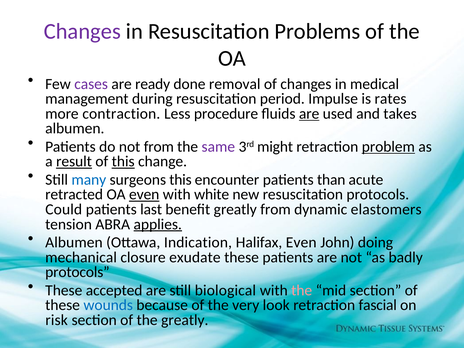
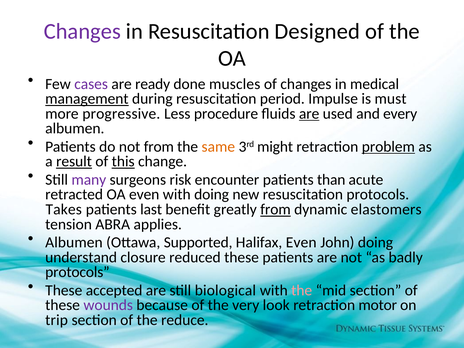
Problems: Problems -> Designed
removal: removal -> muscles
management underline: none -> present
rates: rates -> must
contraction: contraction -> progressive
takes: takes -> every
same colour: purple -> orange
many colour: blue -> purple
surgeons this: this -> risk
even at (144, 195) underline: present -> none
with white: white -> doing
Could: Could -> Takes
from at (276, 209) underline: none -> present
applies underline: present -> none
Indication: Indication -> Supported
mechanical: mechanical -> understand
exudate: exudate -> reduced
wounds colour: blue -> purple
fascial: fascial -> motor
risk: risk -> trip
the greatly: greatly -> reduce
